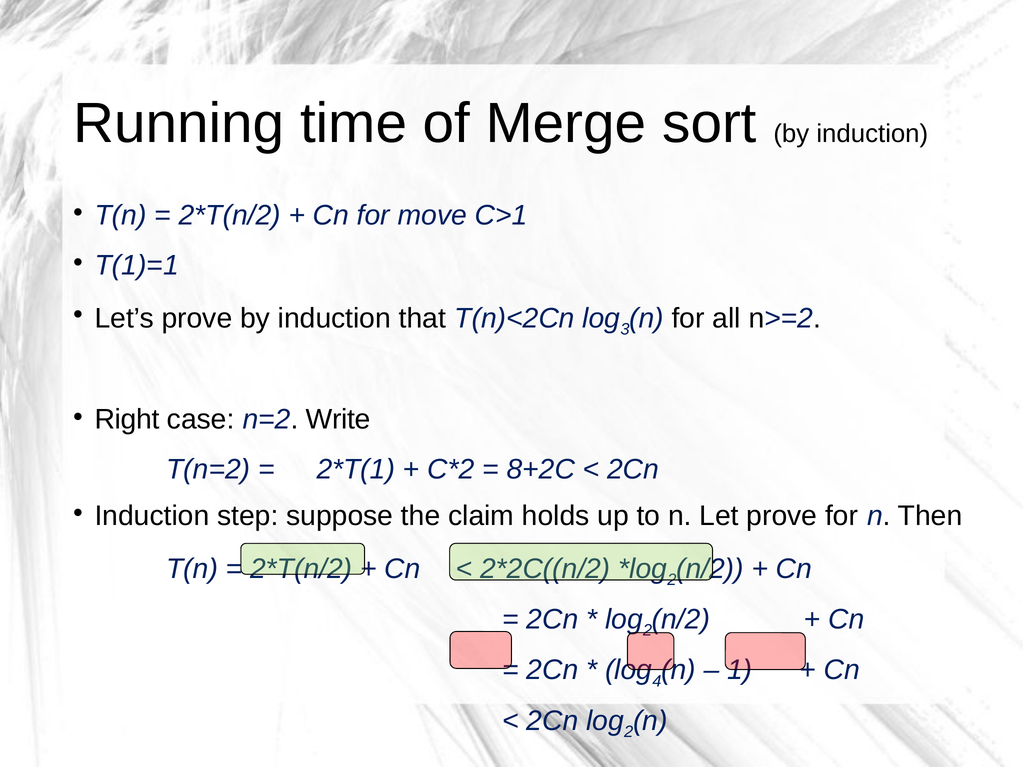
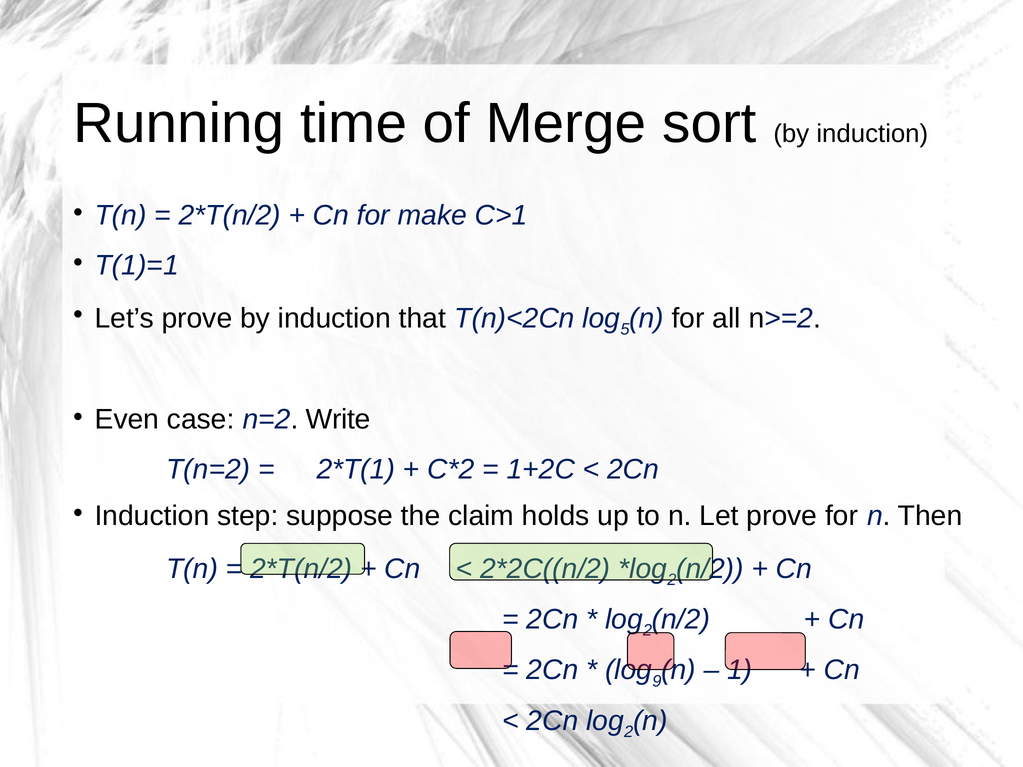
move: move -> make
3: 3 -> 5
Right: Right -> Even
8+2C: 8+2C -> 1+2C
4: 4 -> 9
